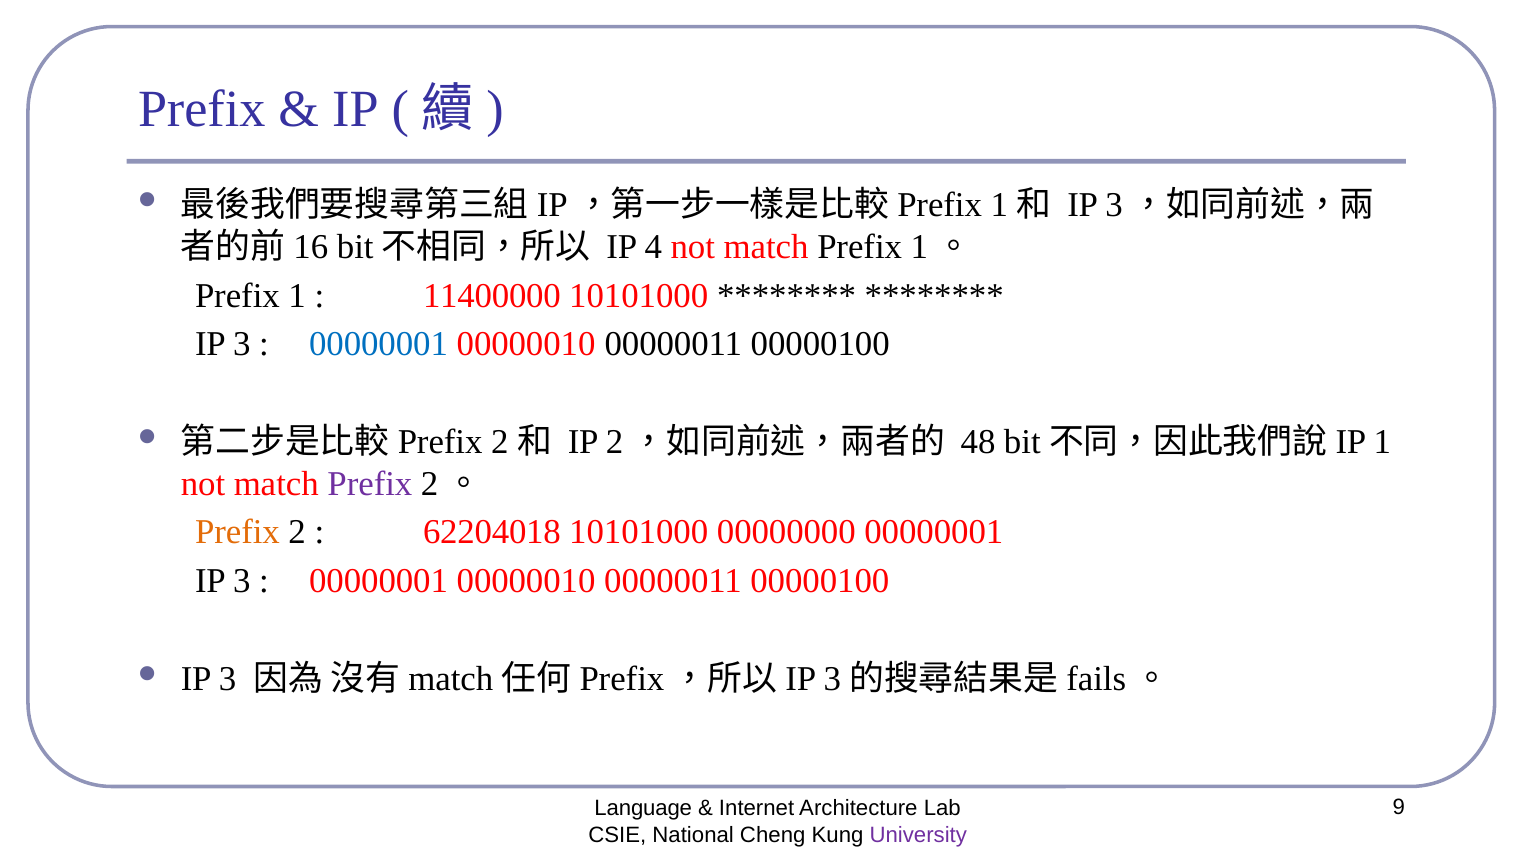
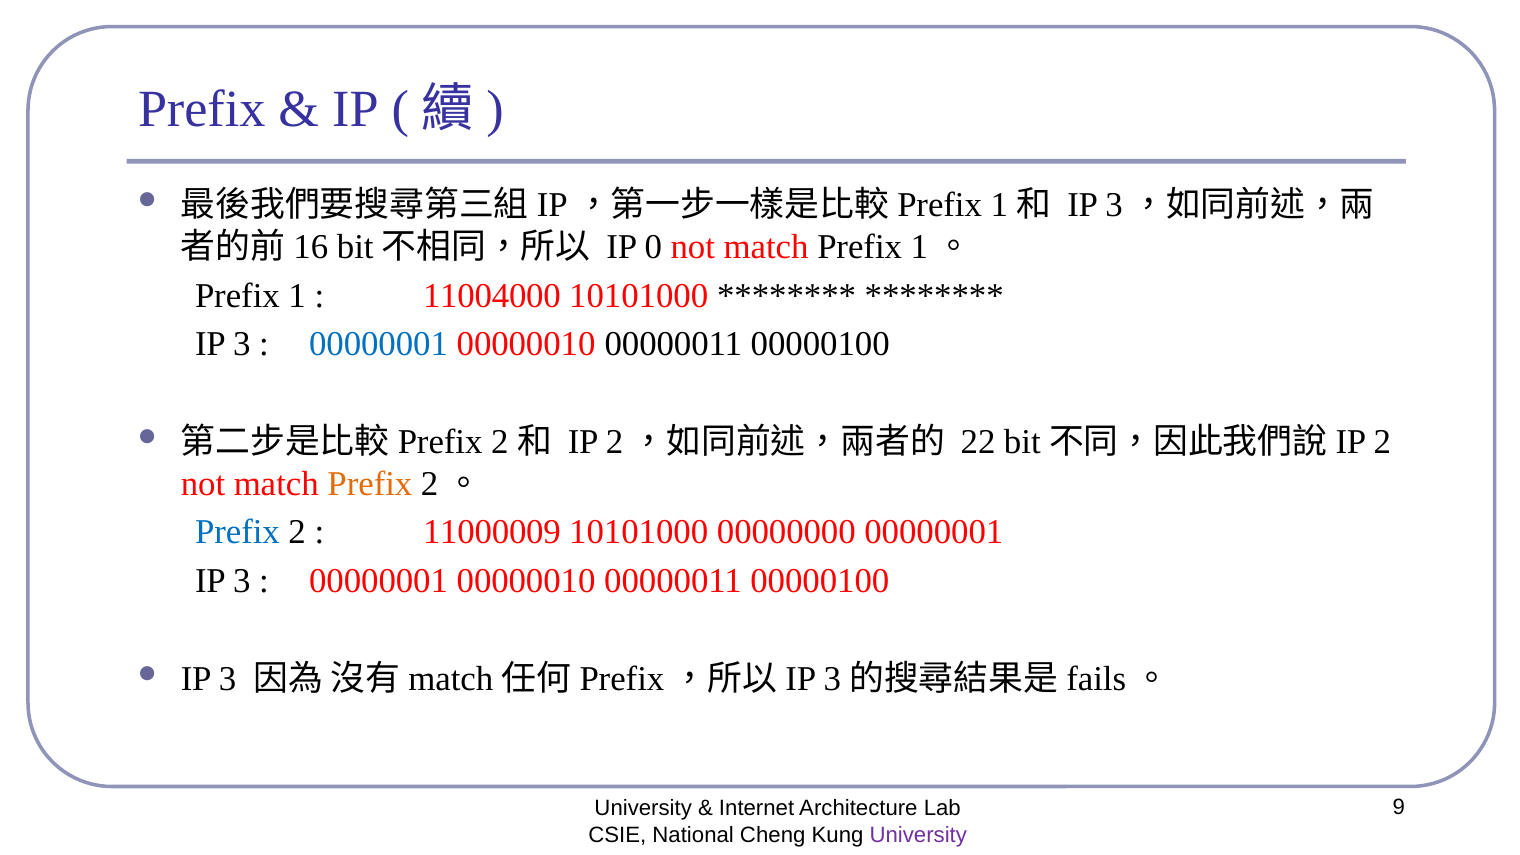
4: 4 -> 0
11400000: 11400000 -> 11004000
48: 48 -> 22
1 at (1382, 442): 1 -> 2
Prefix at (370, 484) colour: purple -> orange
Prefix at (237, 532) colour: orange -> blue
62204018: 62204018 -> 11000009
Language at (643, 808): Language -> University
